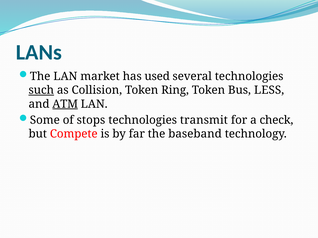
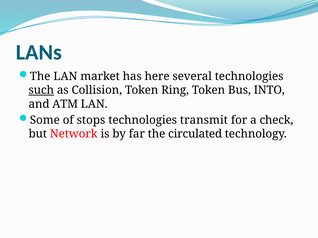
used: used -> here
LESS: LESS -> INTO
ATM underline: present -> none
Compete: Compete -> Network
baseband: baseband -> circulated
